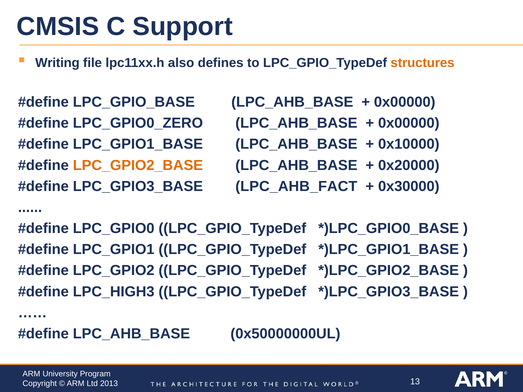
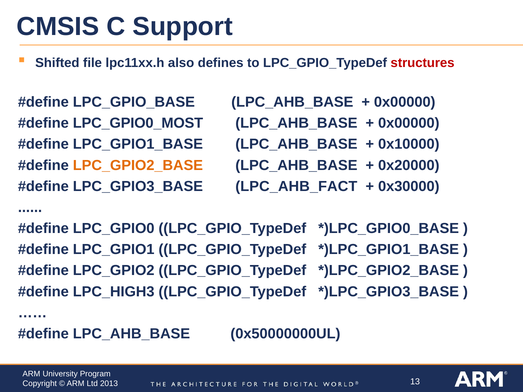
Writing: Writing -> Shifted
structures colour: orange -> red
LPC_GPIO0_ZERO: LPC_GPIO0_ZERO -> LPC_GPIO0_MOST
